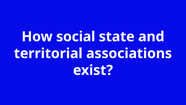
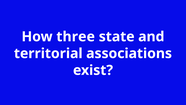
social: social -> three
